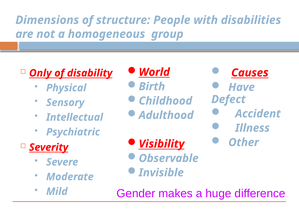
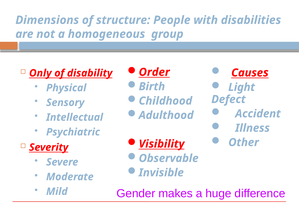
World: World -> Order
Have: Have -> Light
